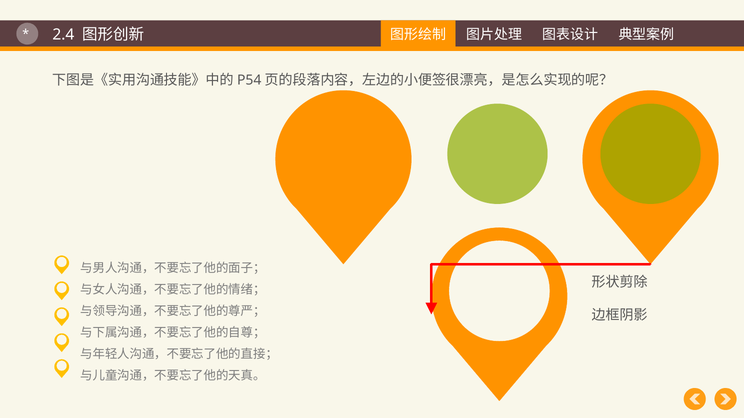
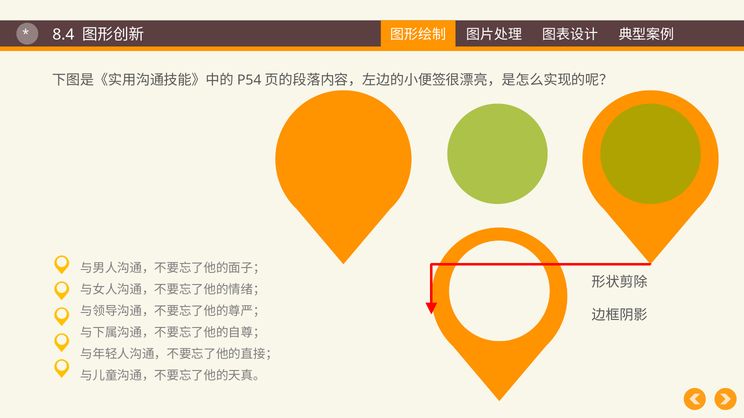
2.4: 2.4 -> 8.4
